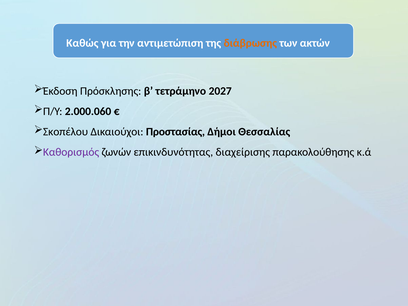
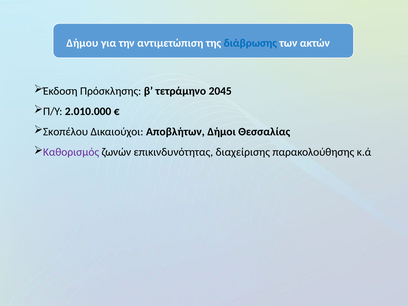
Καθώς: Καθώς -> Δήμου
διάβρωσης colour: orange -> blue
2027: 2027 -> 2045
2.000.060: 2.000.060 -> 2.010.000
Προστασίας: Προστασίας -> Αποβλήτων
